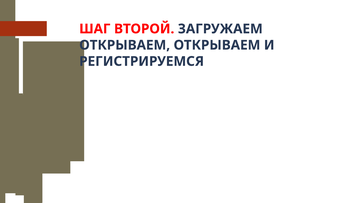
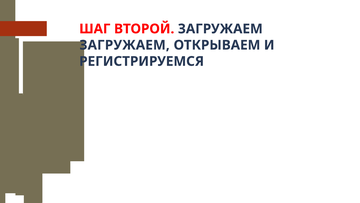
ОТКРЫВАЕМ at (125, 45): ОТКРЫВАЕМ -> ЗАГРУЖАЕМ
